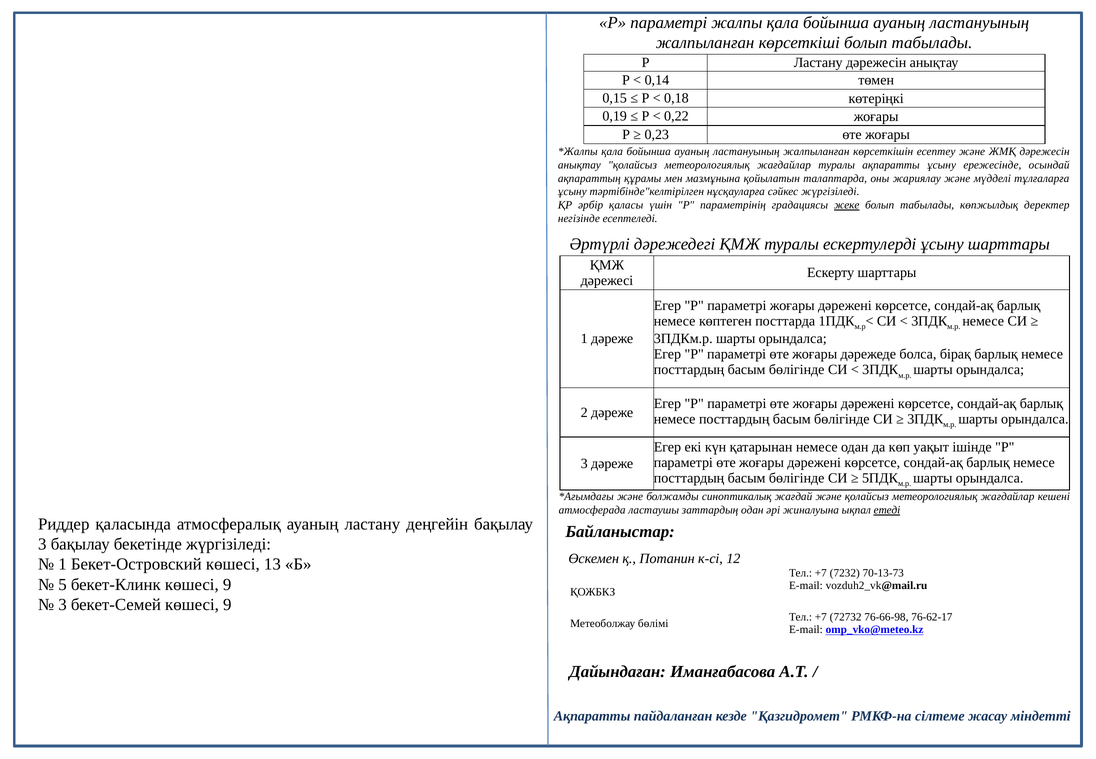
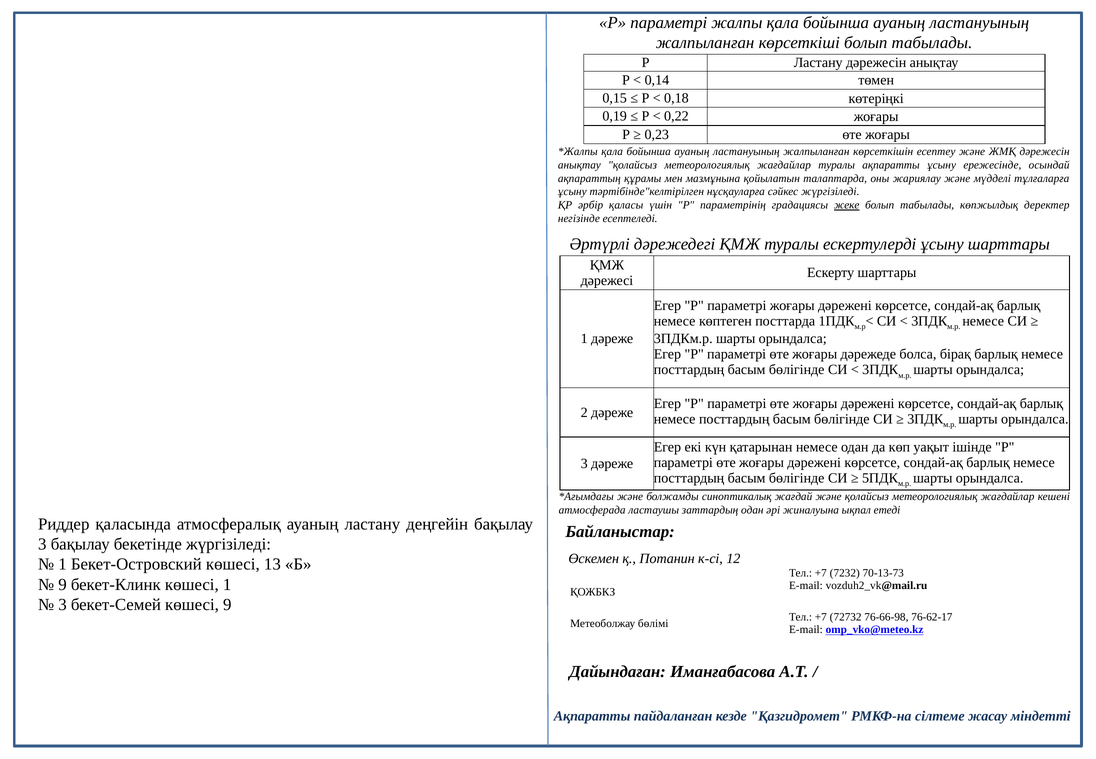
етеді underline: present -> none
5 at (63, 584): 5 -> 9
бекет-Клинк көшесі 9: 9 -> 1
